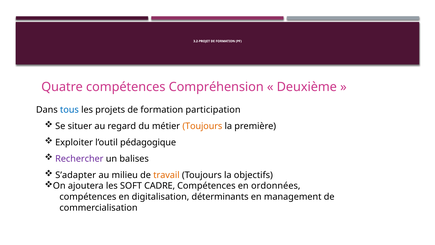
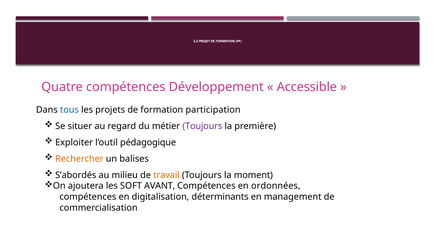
Compréhension: Compréhension -> Développement
Deuxième: Deuxième -> Accessible
Toujours at (202, 126) colour: orange -> purple
Rechercher colour: purple -> orange
S’adapter: S’adapter -> S’abordés
objectifs: objectifs -> moment
CADRE: CADRE -> AVANT
